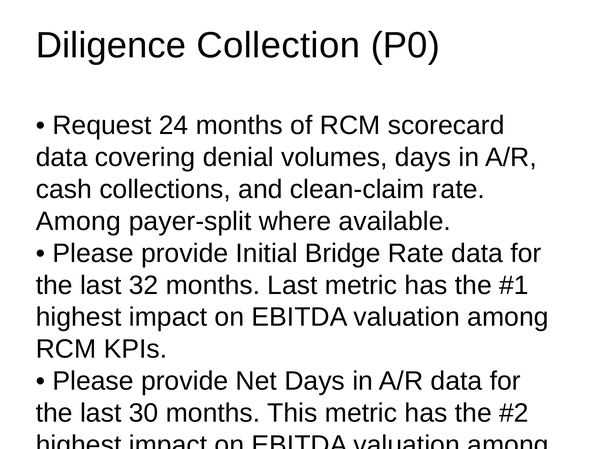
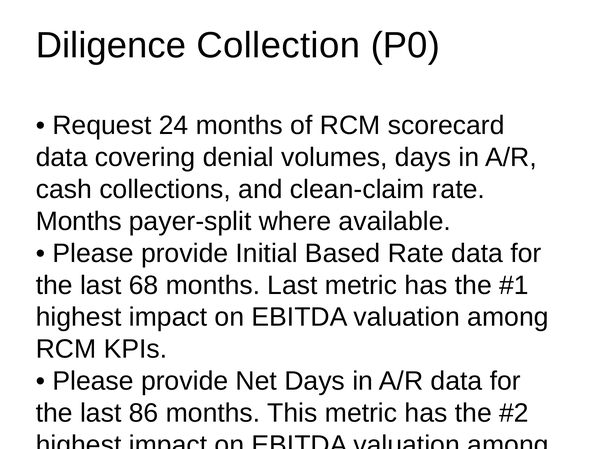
Among at (78, 221): Among -> Months
Bridge: Bridge -> Based
32: 32 -> 68
30: 30 -> 86
